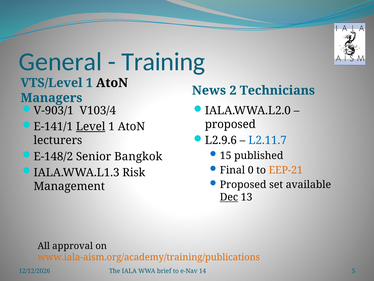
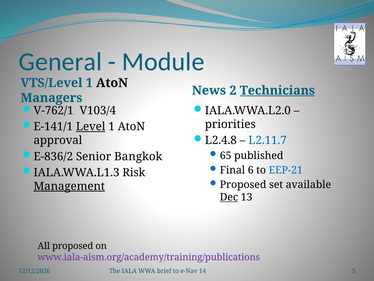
Training: Training -> Module
Technicians underline: none -> present
V-903/1: V-903/1 -> V-762/1
proposed at (230, 124): proposed -> priorities
L2.9.6: L2.9.6 -> L2.4.8
lecturers: lecturers -> approval
E-148/2: E-148/2 -> E-836/2
15: 15 -> 65
0: 0 -> 6
EEP-21 colour: orange -> blue
Management underline: none -> present
All approval: approval -> proposed
www.iala-aism.org/academy/training/publications colour: orange -> purple
